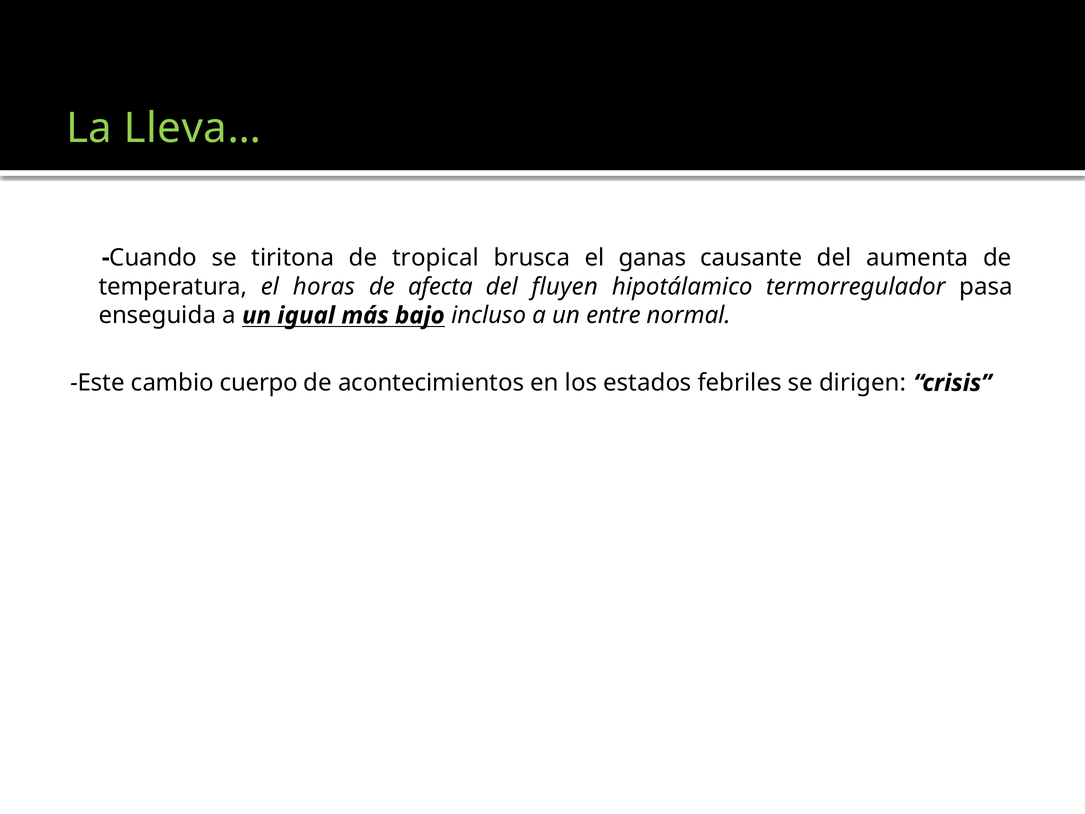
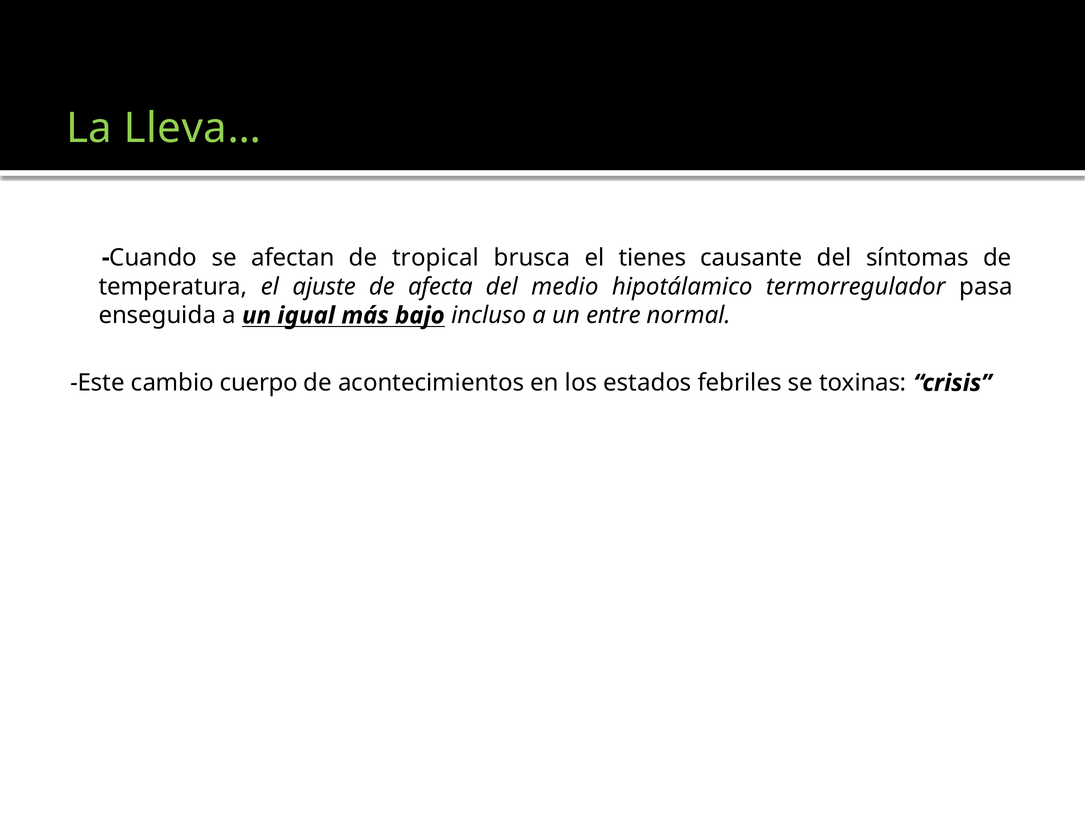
tiritona: tiritona -> afectan
ganas: ganas -> tienes
aumenta: aumenta -> síntomas
horas: horas -> ajuste
fluyen: fluyen -> medio
dirigen: dirigen -> toxinas
